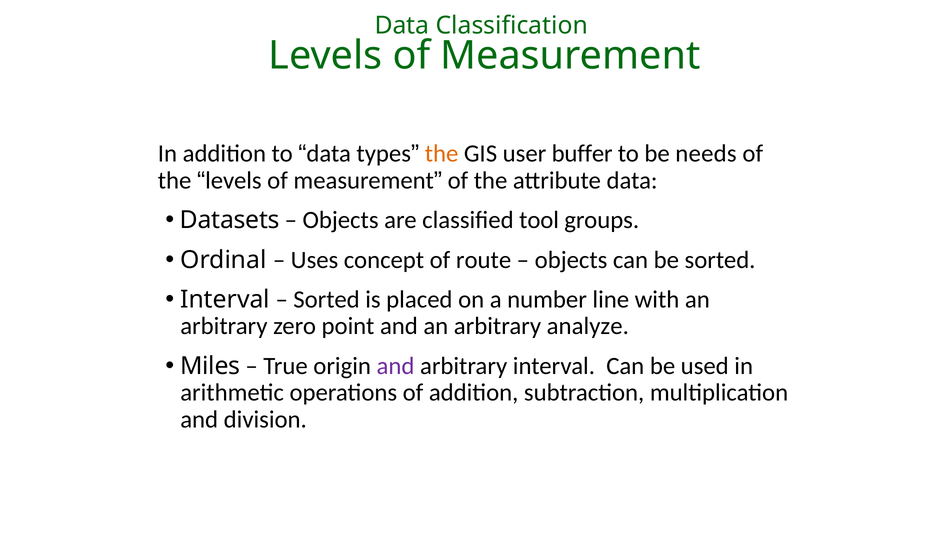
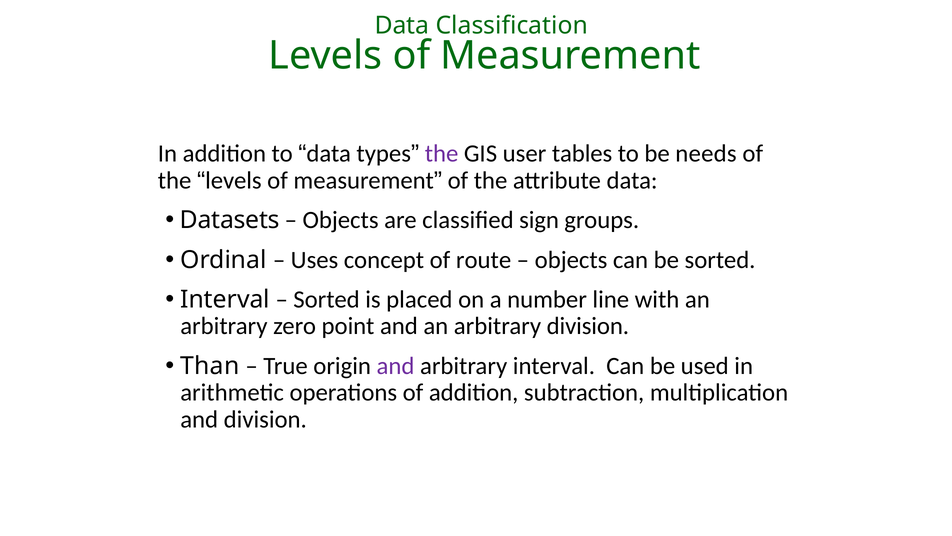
the at (442, 154) colour: orange -> purple
buffer: buffer -> tables
tool: tool -> sign
arbitrary analyze: analyze -> division
Miles: Miles -> Than
